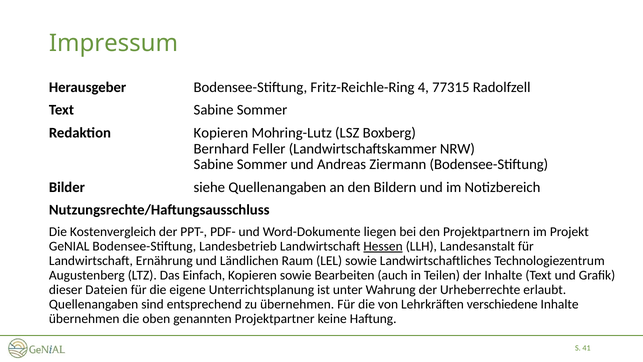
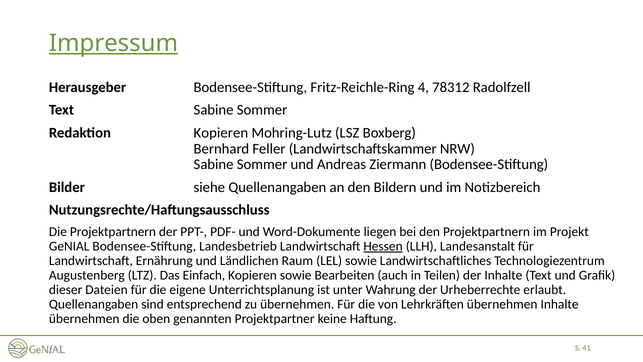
Impressum underline: none -> present
77315: 77315 -> 78312
Die Kostenvergleich: Kostenvergleich -> Projektpartnern
Lehrkräften verschiedene: verschiedene -> übernehmen
